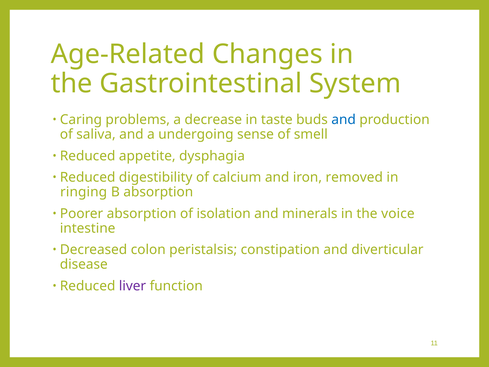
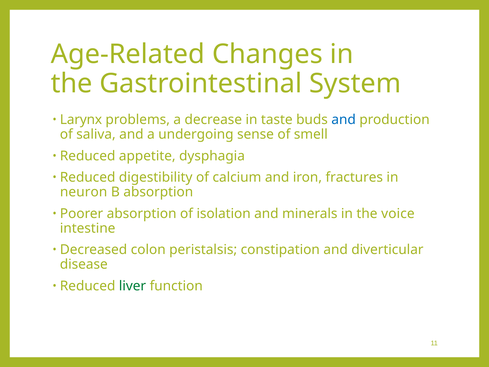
Caring: Caring -> Larynx
removed: removed -> fractures
ringing: ringing -> neuron
liver colour: purple -> green
